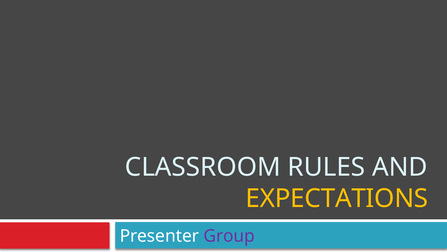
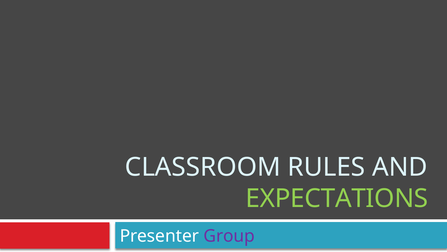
EXPECTATIONS colour: yellow -> light green
